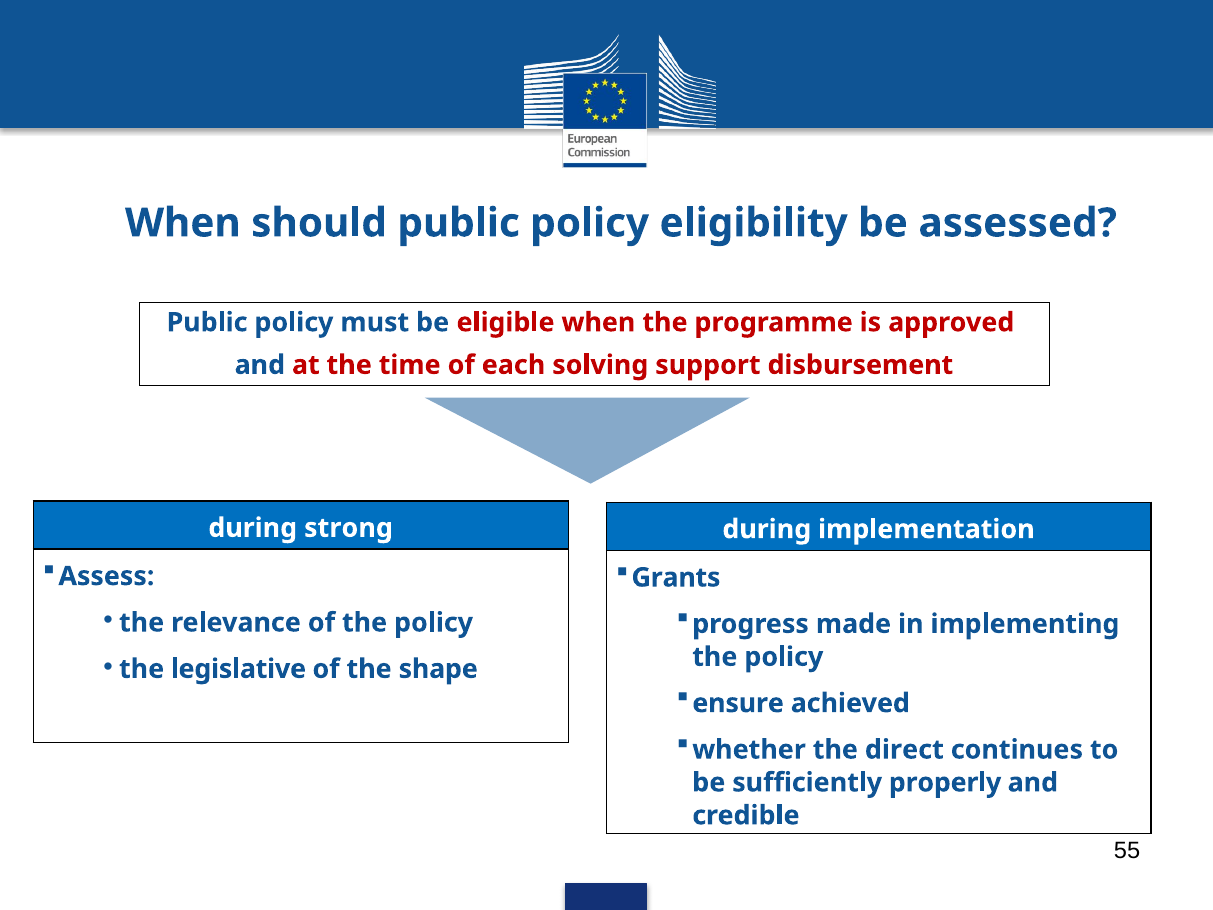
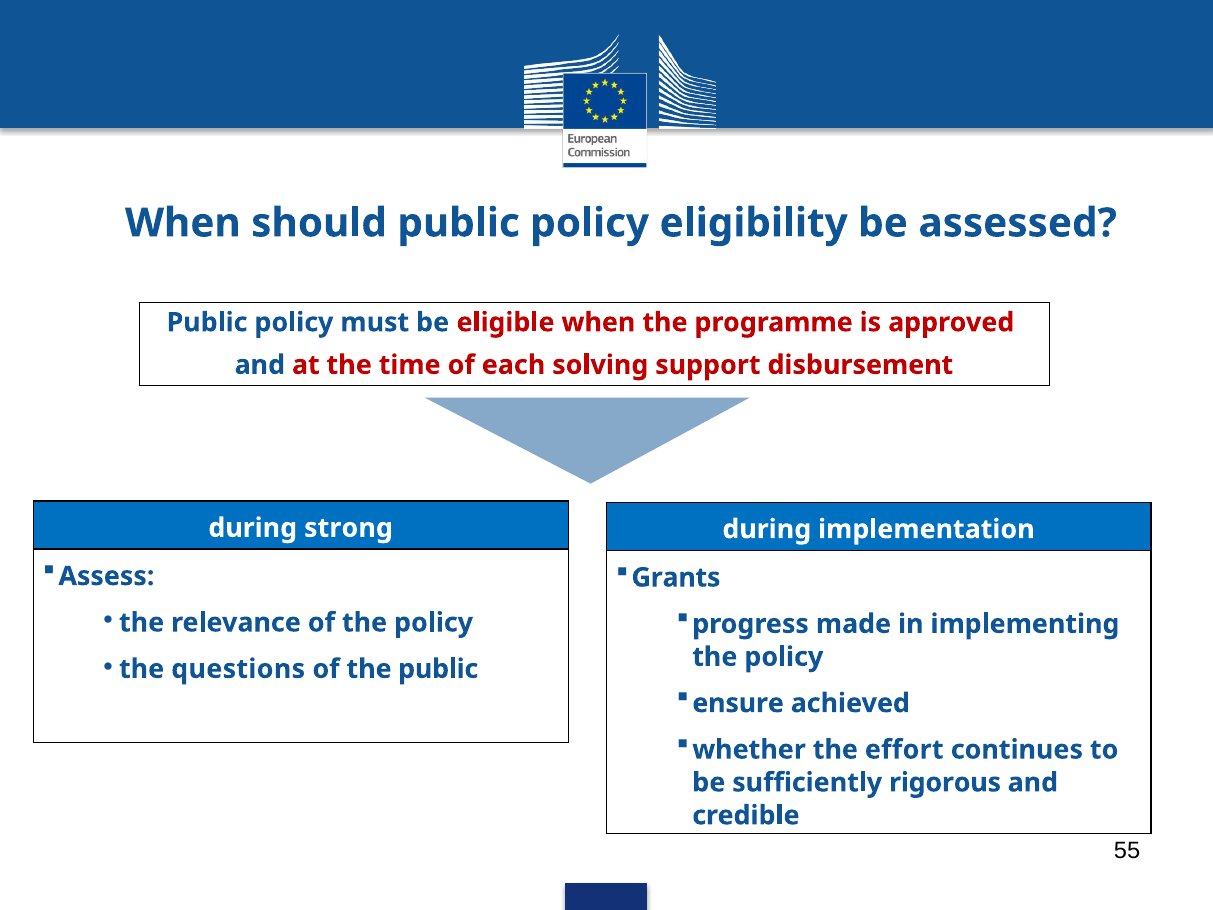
legislative: legislative -> questions
the shape: shape -> public
direct: direct -> effort
properly: properly -> rigorous
